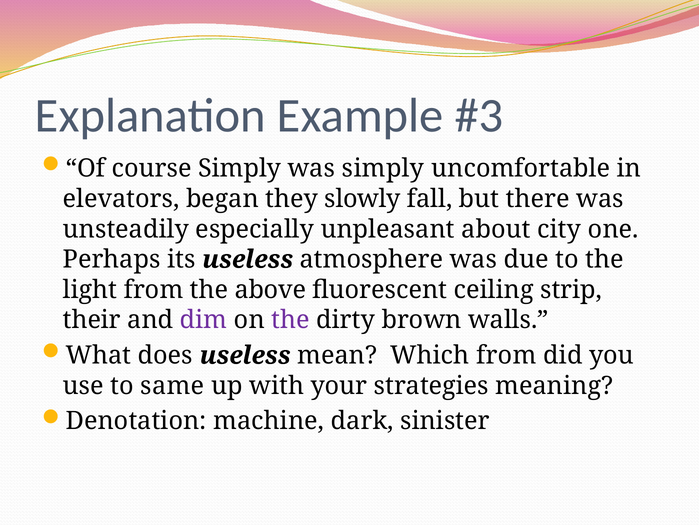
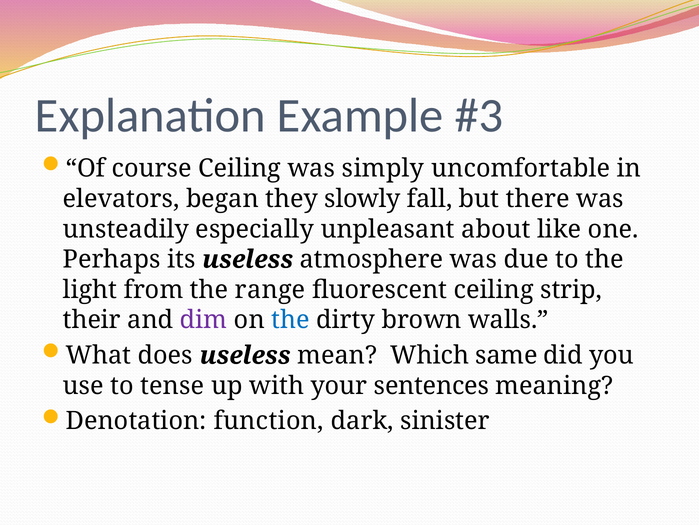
course Simply: Simply -> Ceiling
city: city -> like
above: above -> range
the at (291, 320) colour: purple -> blue
Which from: from -> same
same: same -> tense
strategies: strategies -> sentences
machine: machine -> function
